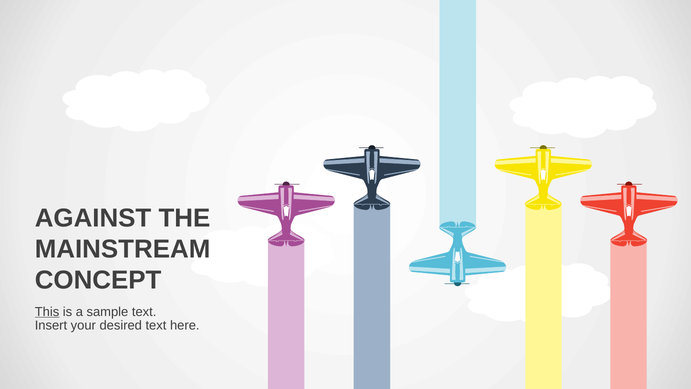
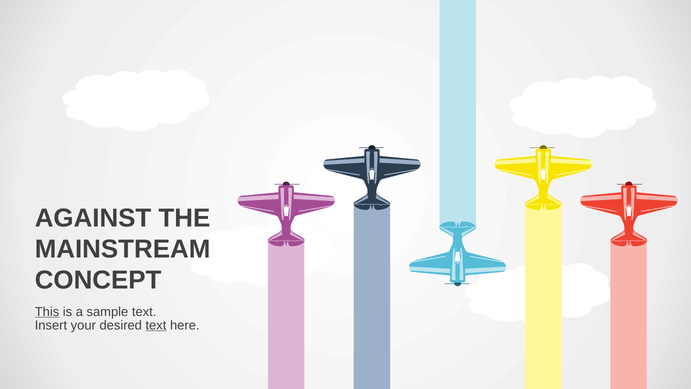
text at (156, 325) underline: none -> present
